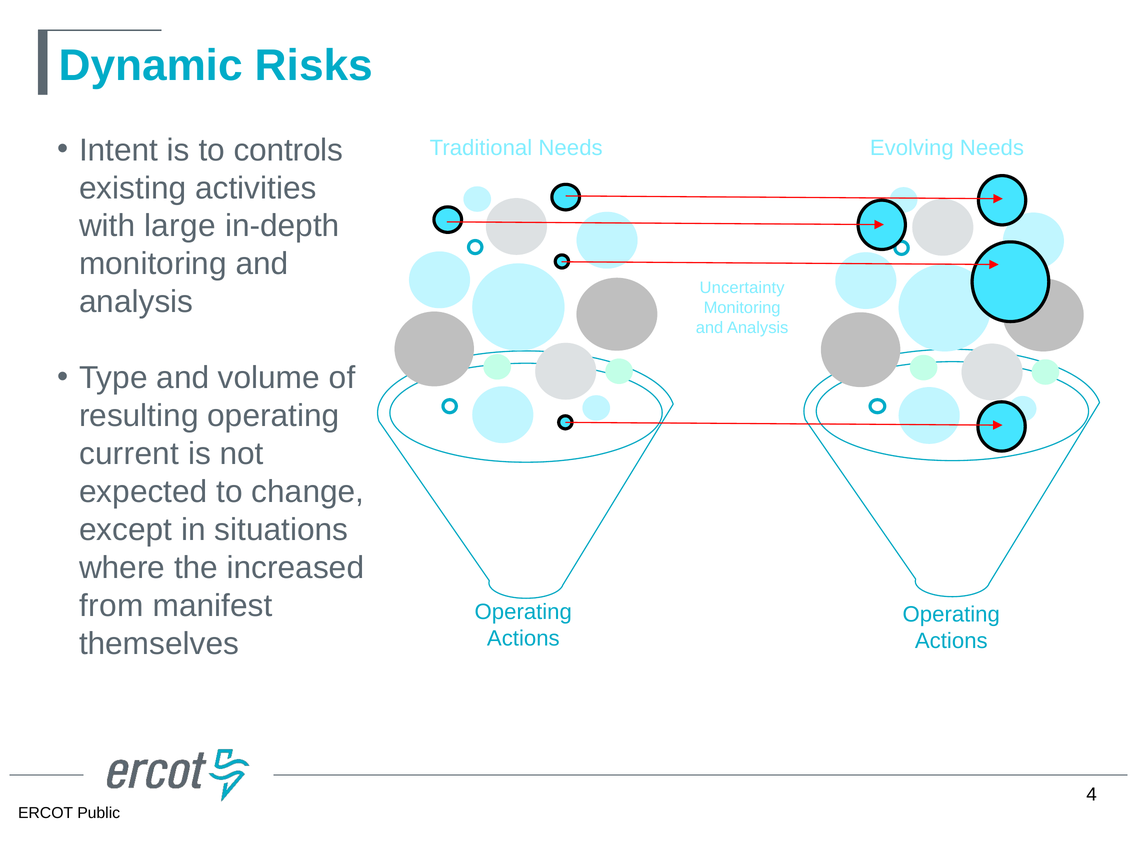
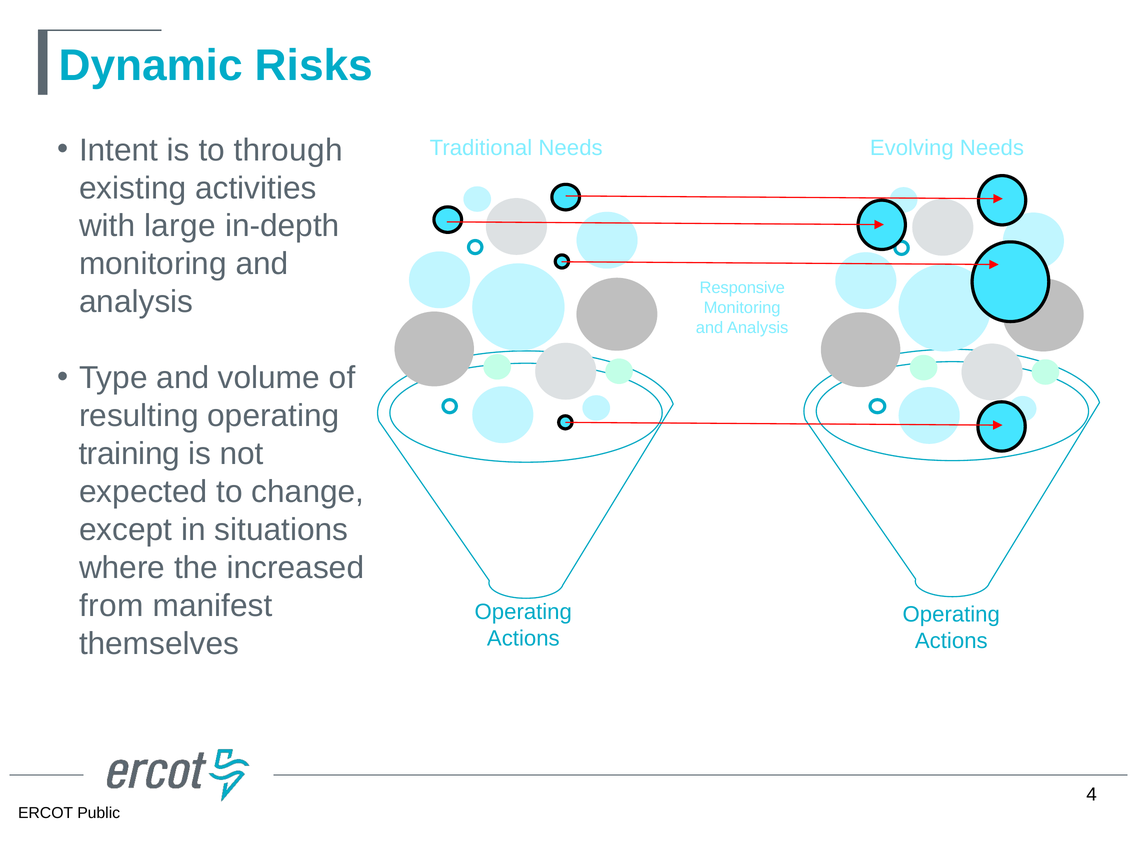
controls: controls -> through
Uncertainty: Uncertainty -> Responsive
current: current -> training
